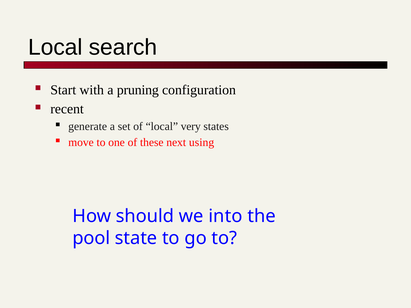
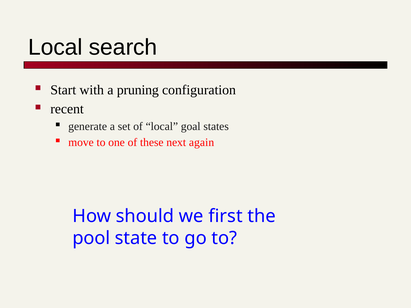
very: very -> goal
using: using -> again
into: into -> first
